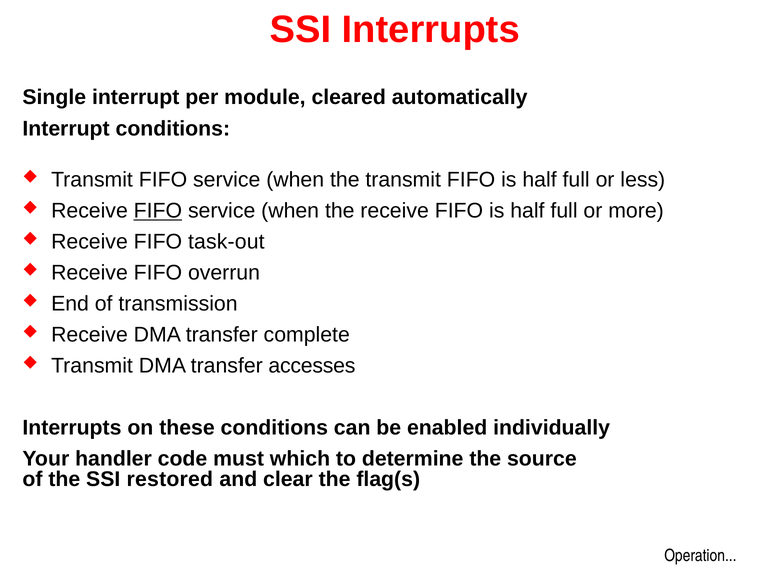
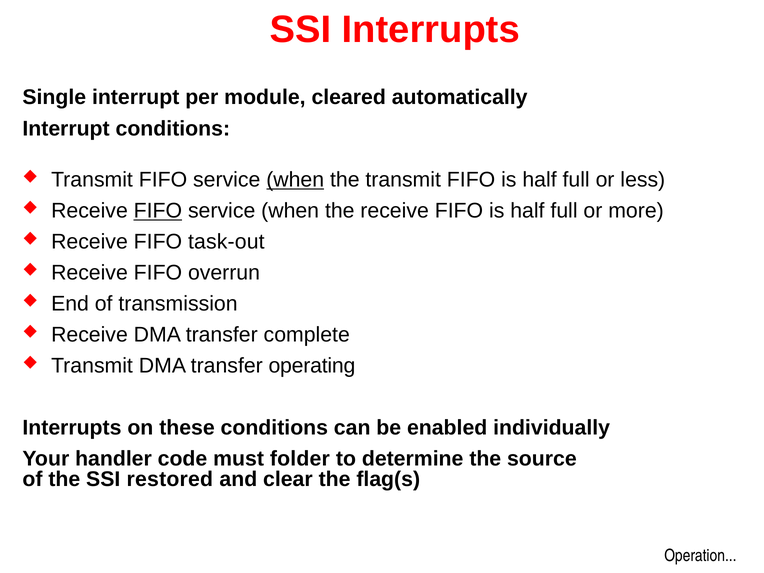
when at (295, 180) underline: none -> present
accesses: accesses -> operating
which: which -> folder
